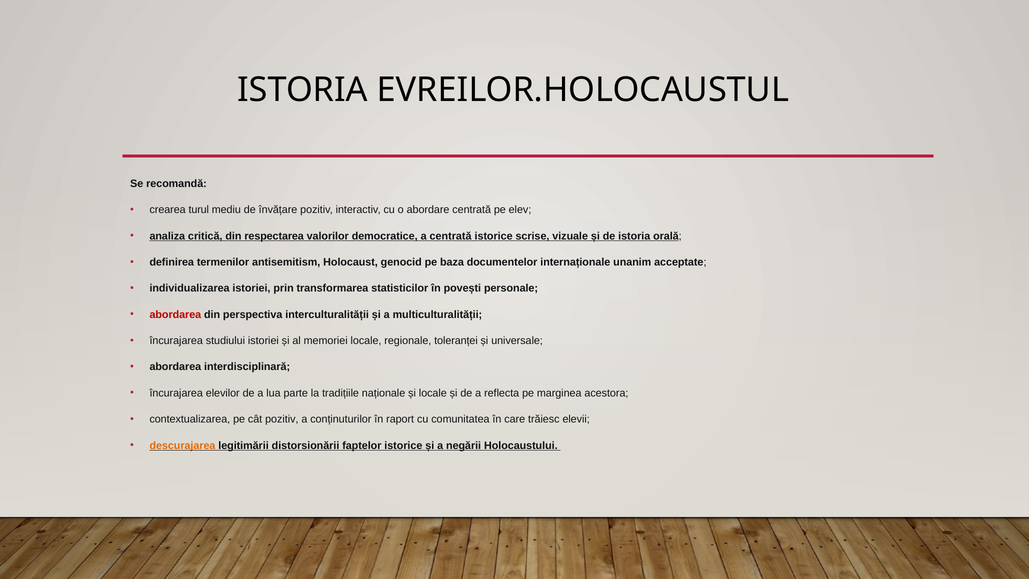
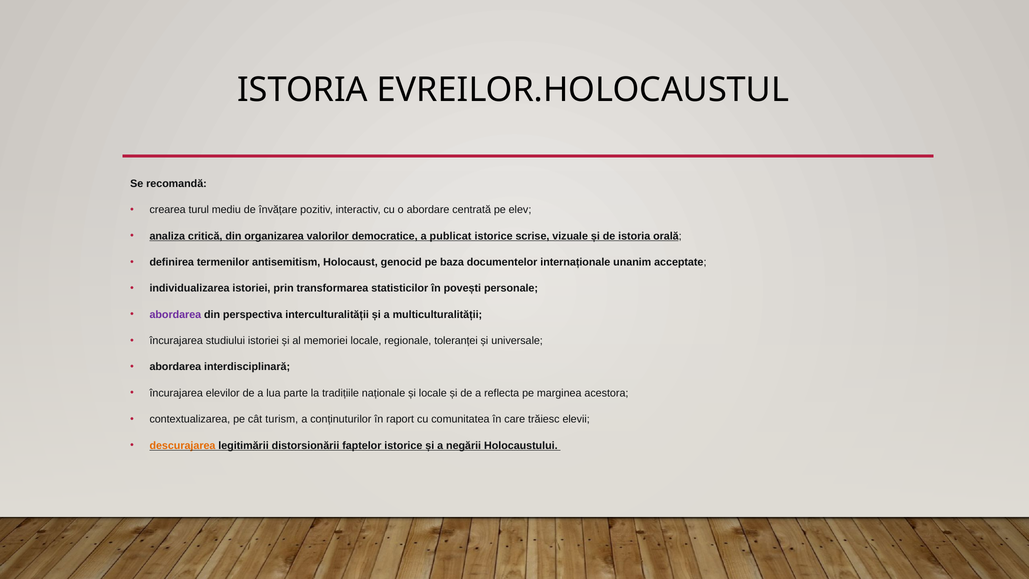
respectarea: respectarea -> organizarea
a centrată: centrată -> publicat
abordarea at (175, 315) colour: red -> purple
cât pozitiv: pozitiv -> turism
